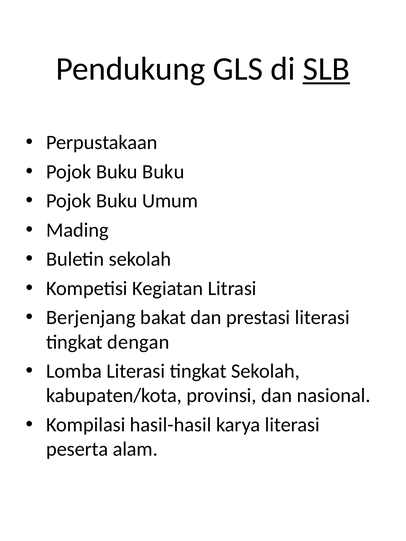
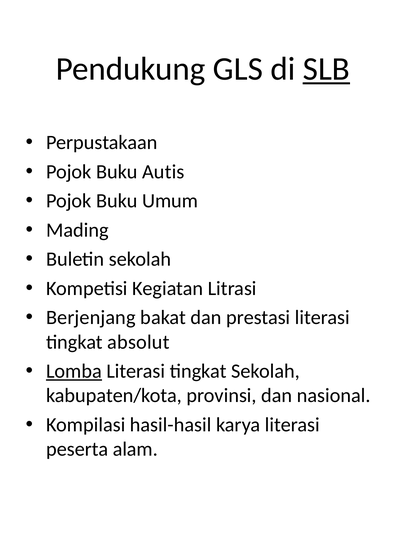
Buku Buku: Buku -> Autis
dengan: dengan -> absolut
Lomba underline: none -> present
